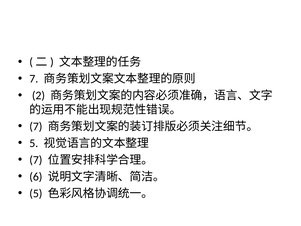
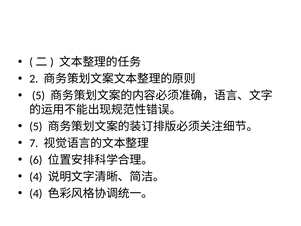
7 at (34, 79): 7 -> 2
2 at (38, 95): 2 -> 5
7 at (36, 126): 7 -> 5
5 at (34, 143): 5 -> 7
7 at (36, 160): 7 -> 6
6 at (36, 176): 6 -> 4
5 at (36, 193): 5 -> 4
